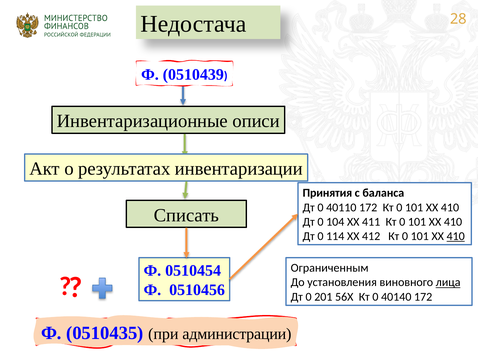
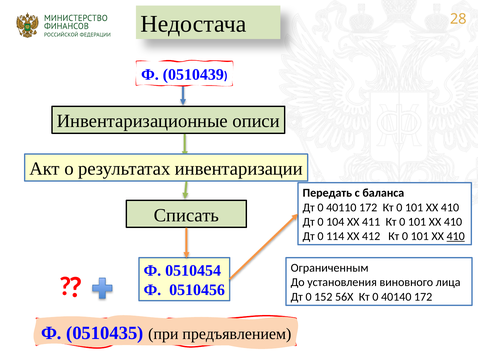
Принятия: Принятия -> Передать
лица underline: present -> none
201: 201 -> 152
администрации: администрации -> предъявлением
